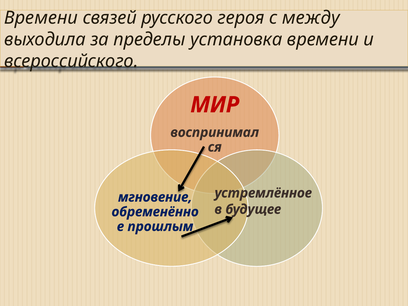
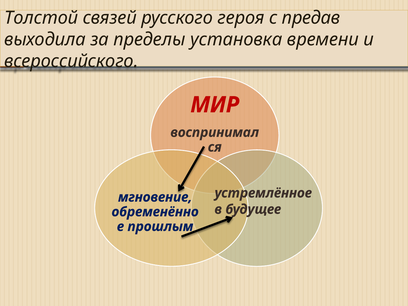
Времени at (41, 18): Времени -> Толстой
между: между -> предав
